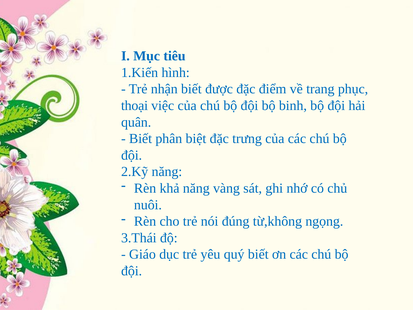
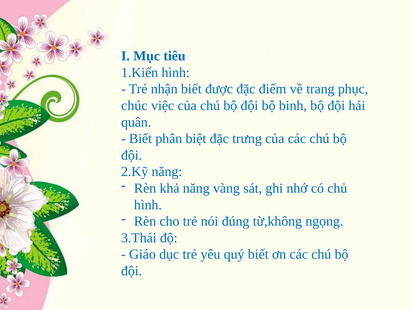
thoại: thoại -> chúc
nuôi at (148, 205): nuôi -> hình
